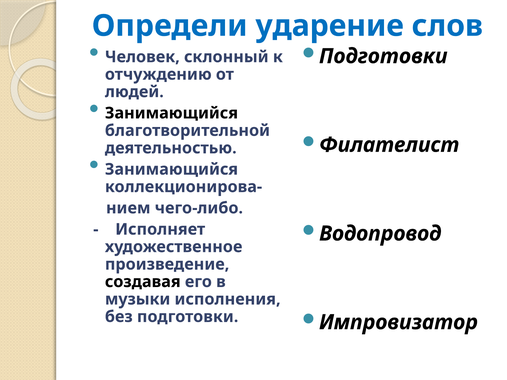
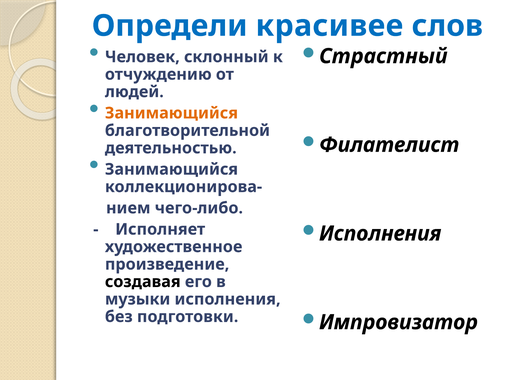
ударение: ударение -> красивее
Подготовки at (383, 56): Подготовки -> Страстный
Занимающийся at (171, 113) colour: black -> orange
Водопровод at (380, 234): Водопровод -> Исполнения
